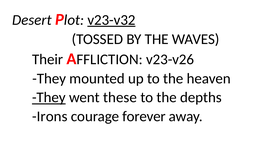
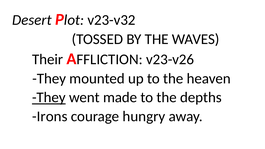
v23-v32 underline: present -> none
these: these -> made
forever: forever -> hungry
